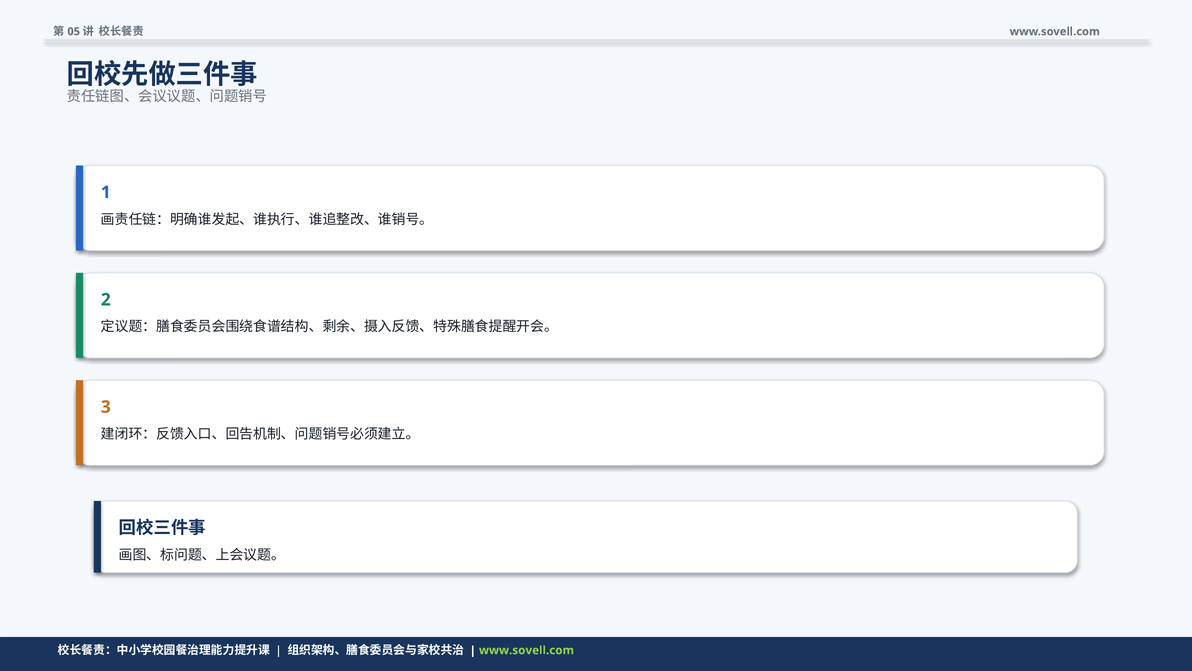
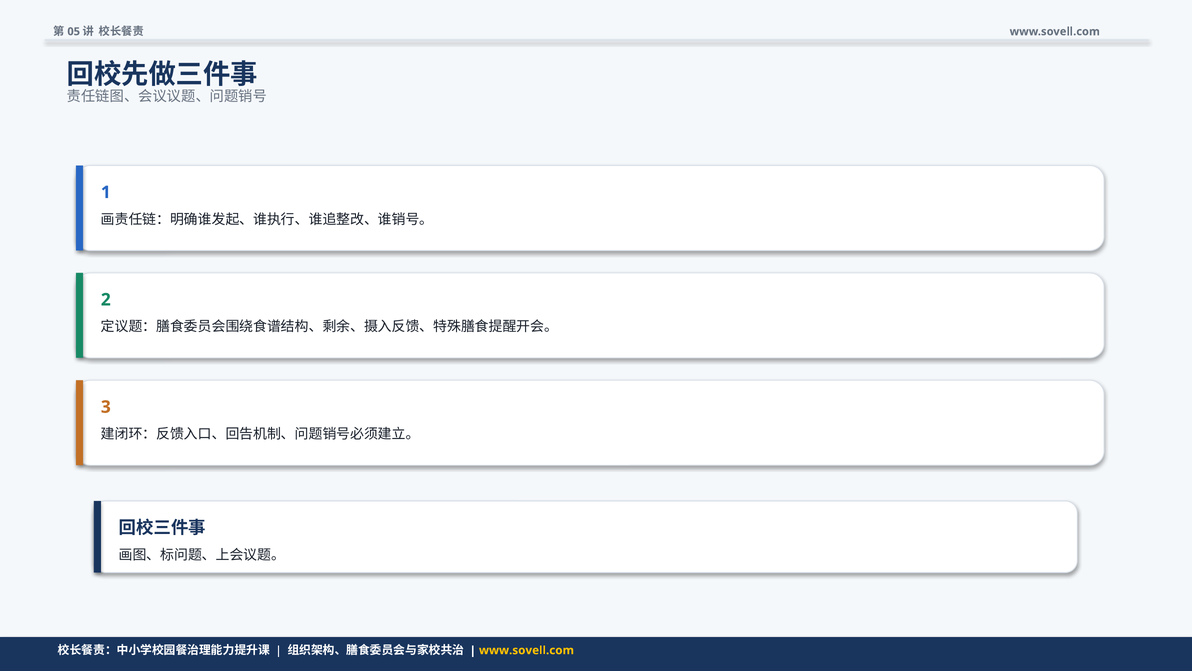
www.sovell.com at (526, 650) colour: light green -> yellow
